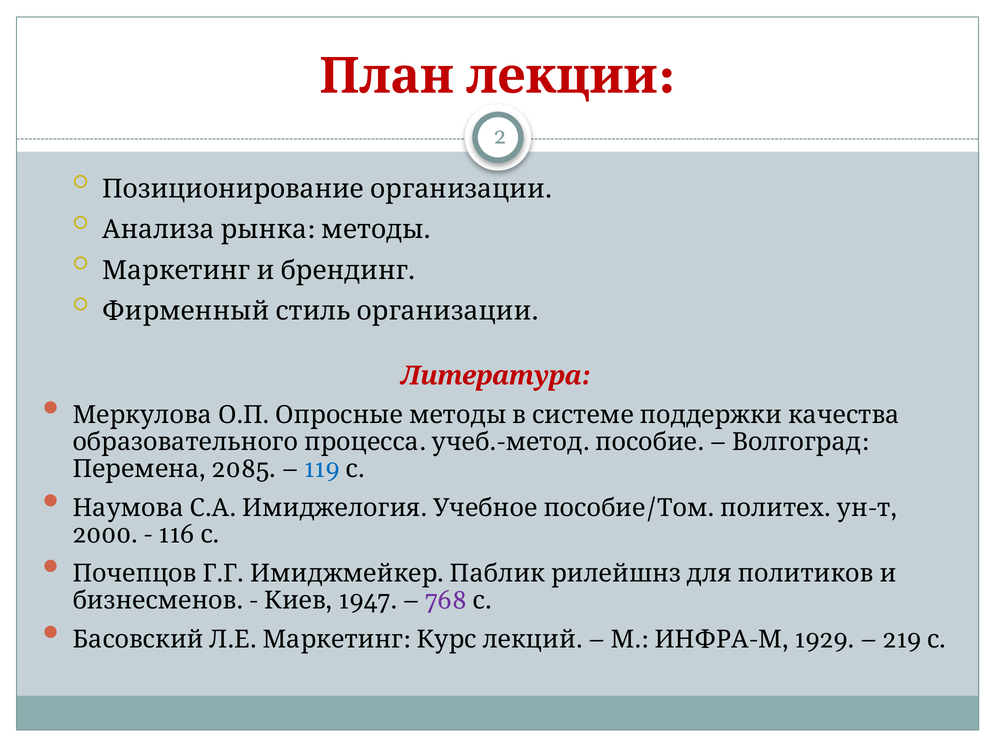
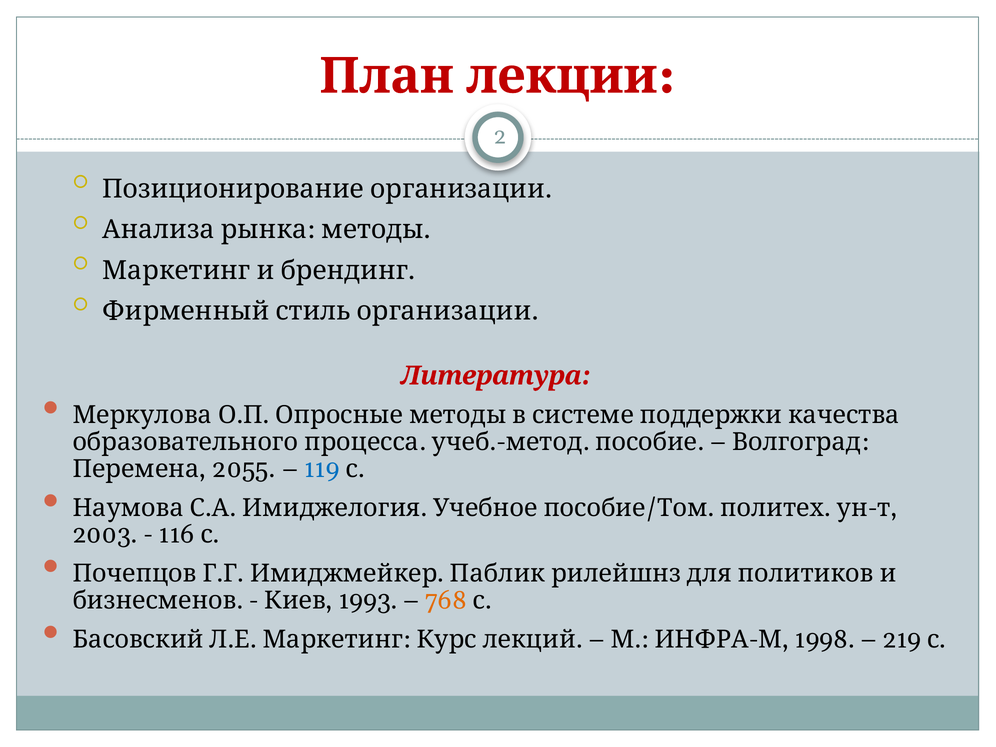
2085: 2085 -> 2055
2000: 2000 -> 2003
1947: 1947 -> 1993
768 colour: purple -> orange
1929: 1929 -> 1998
